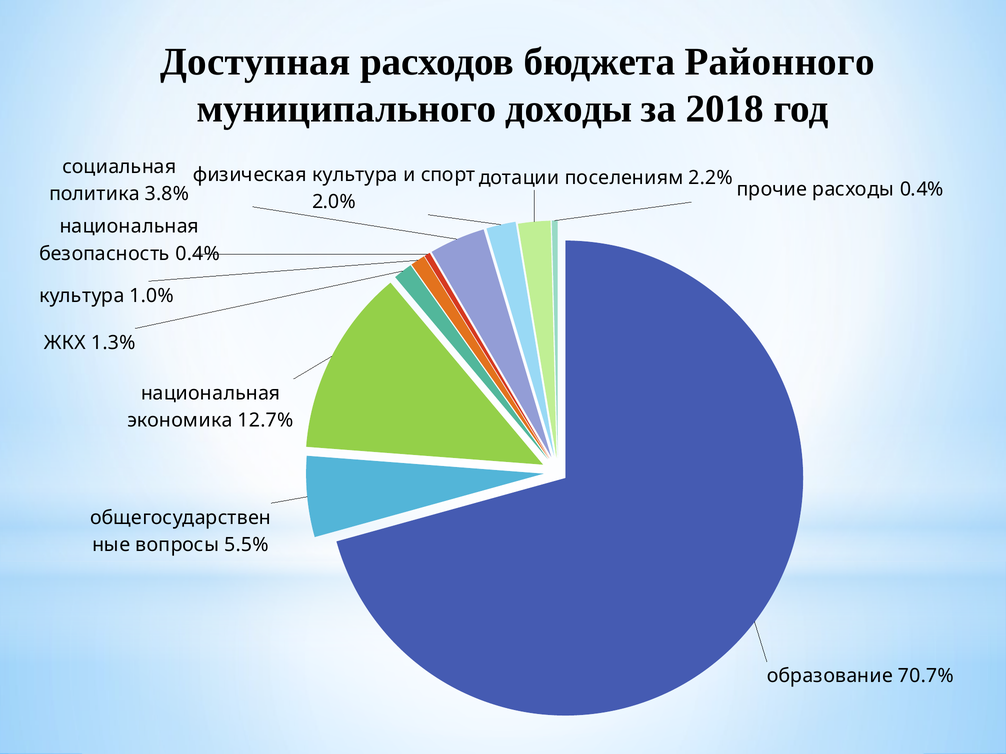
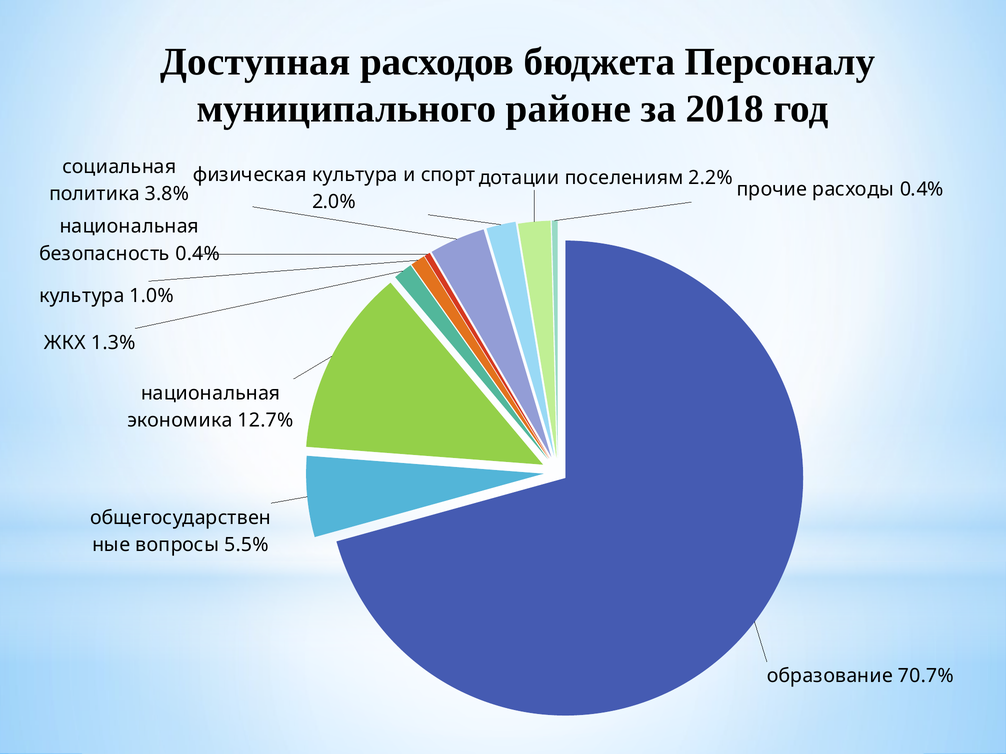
Районного: Районного -> Персоналу
доходы: доходы -> районе
